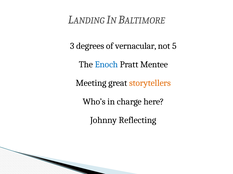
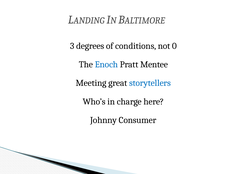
vernacular: vernacular -> conditions
5: 5 -> 0
storytellers colour: orange -> blue
Reflecting: Reflecting -> Consumer
